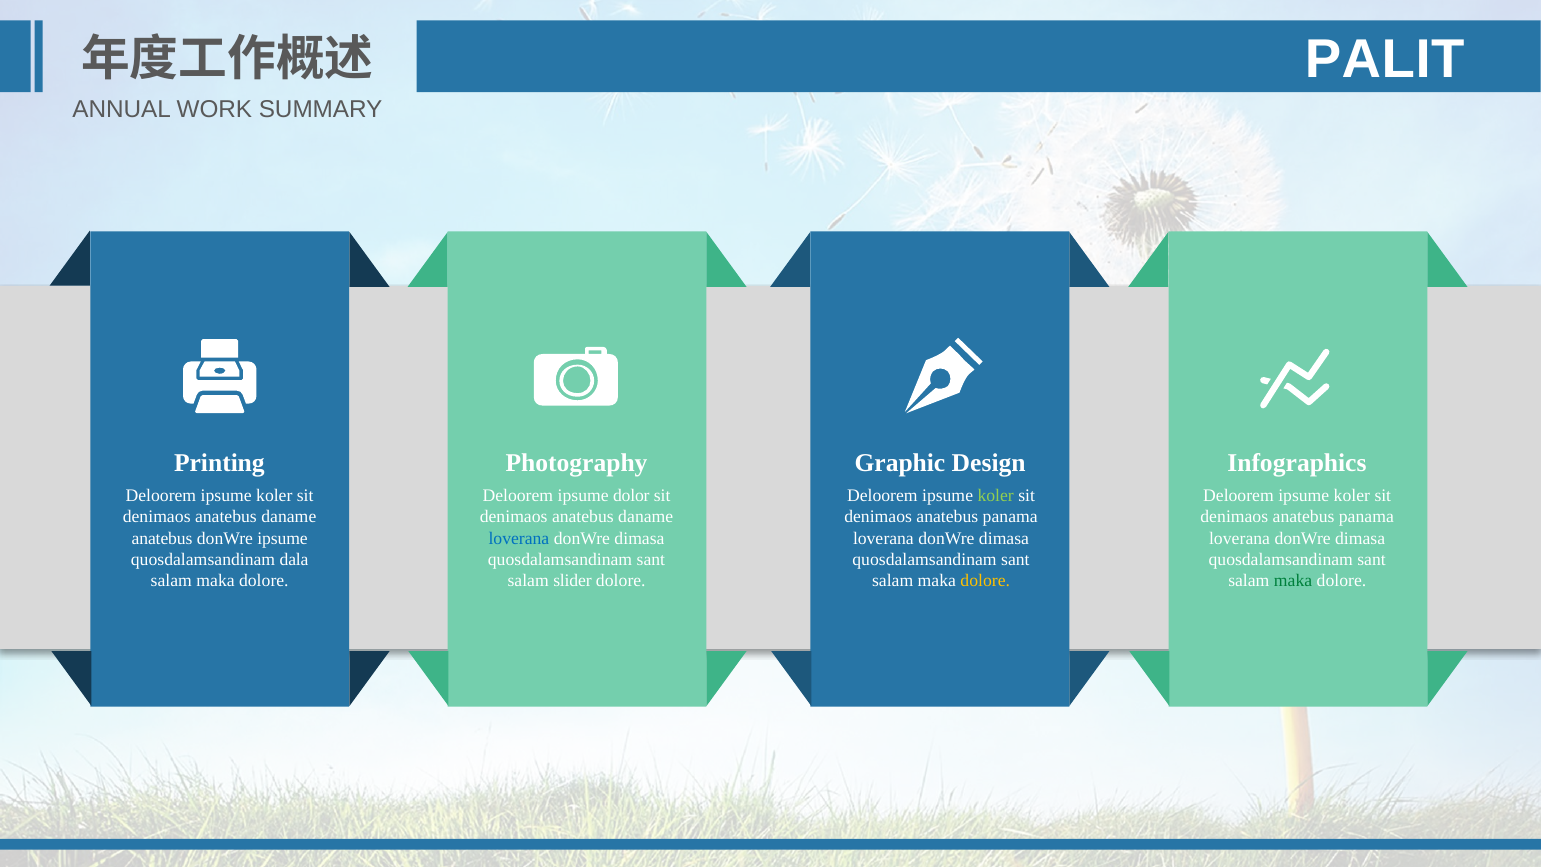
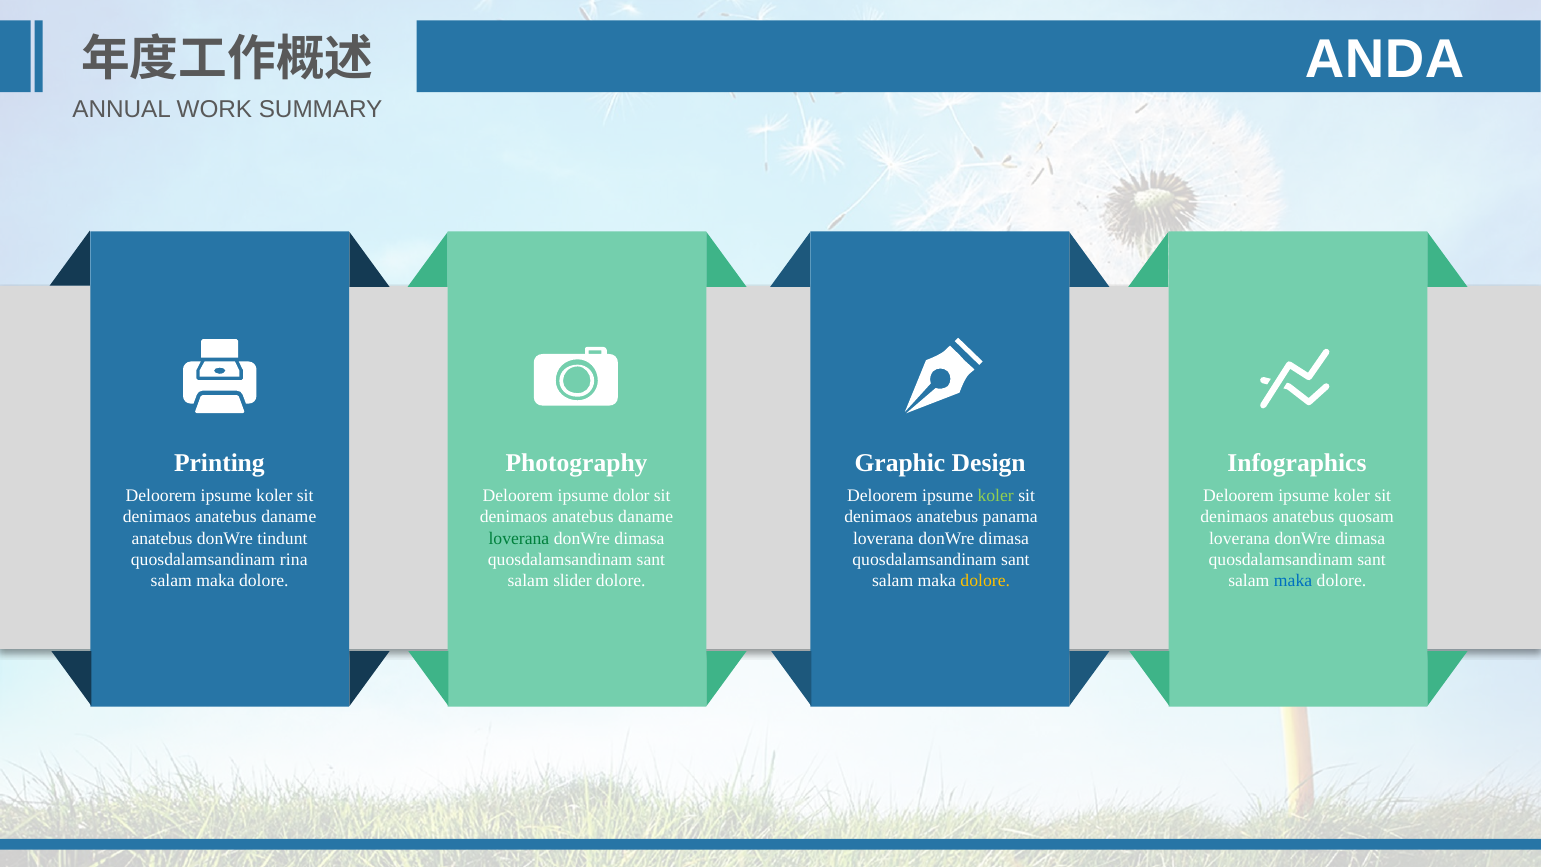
PALIT: PALIT -> ANDA
panama at (1366, 517): panama -> quosam
donWre ipsume: ipsume -> tindunt
loverana at (519, 538) colour: blue -> green
dala: dala -> rina
maka at (1293, 580) colour: green -> blue
